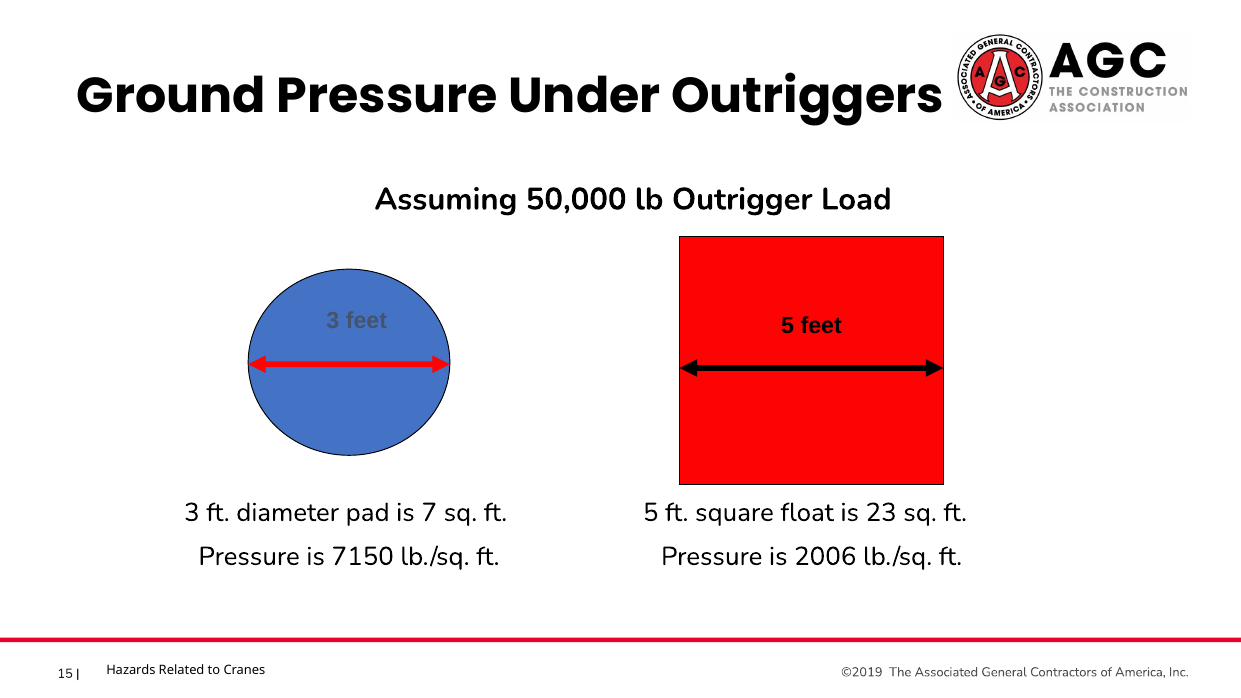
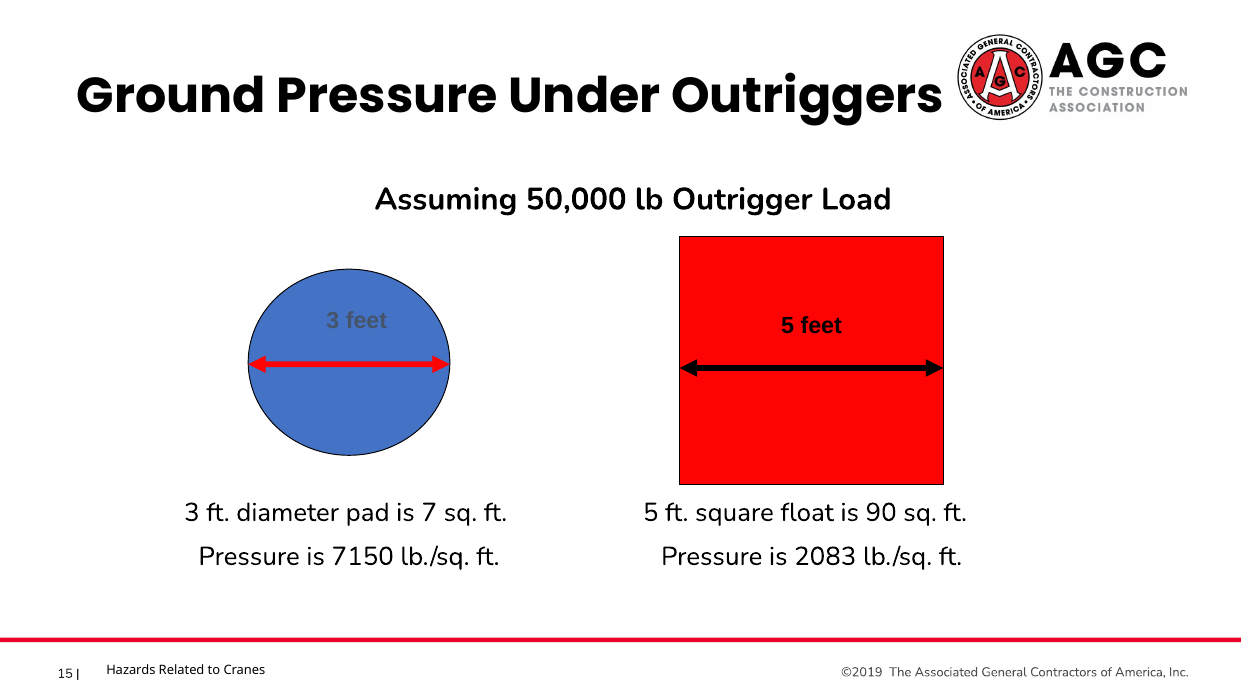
23: 23 -> 90
2006: 2006 -> 2083
